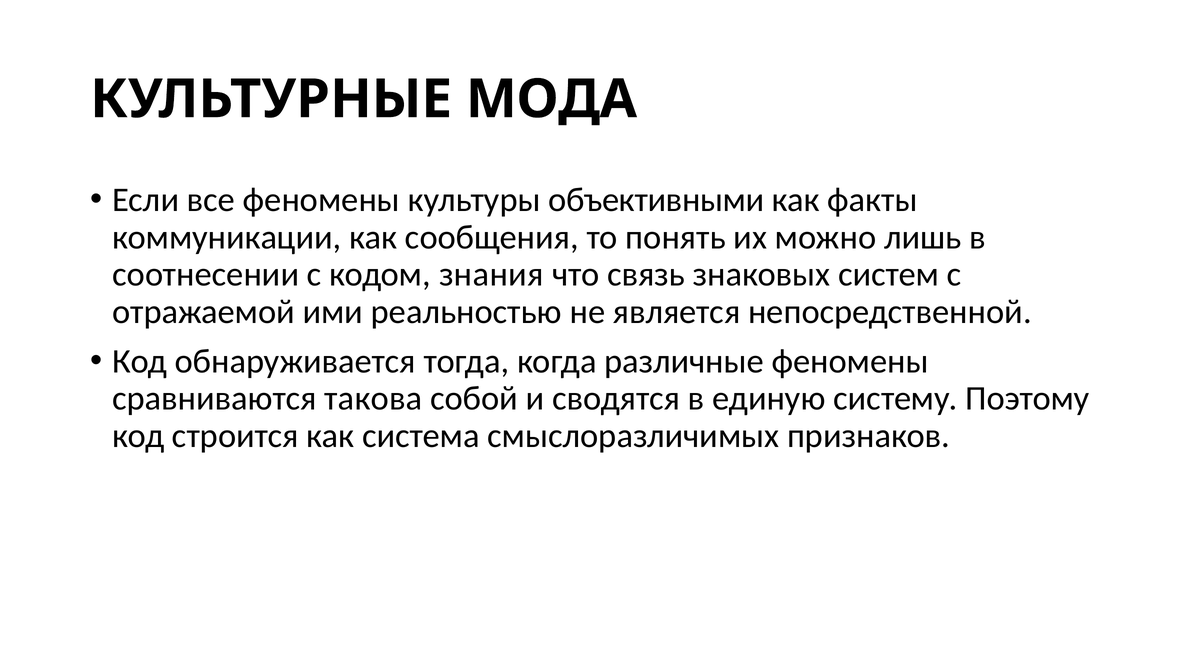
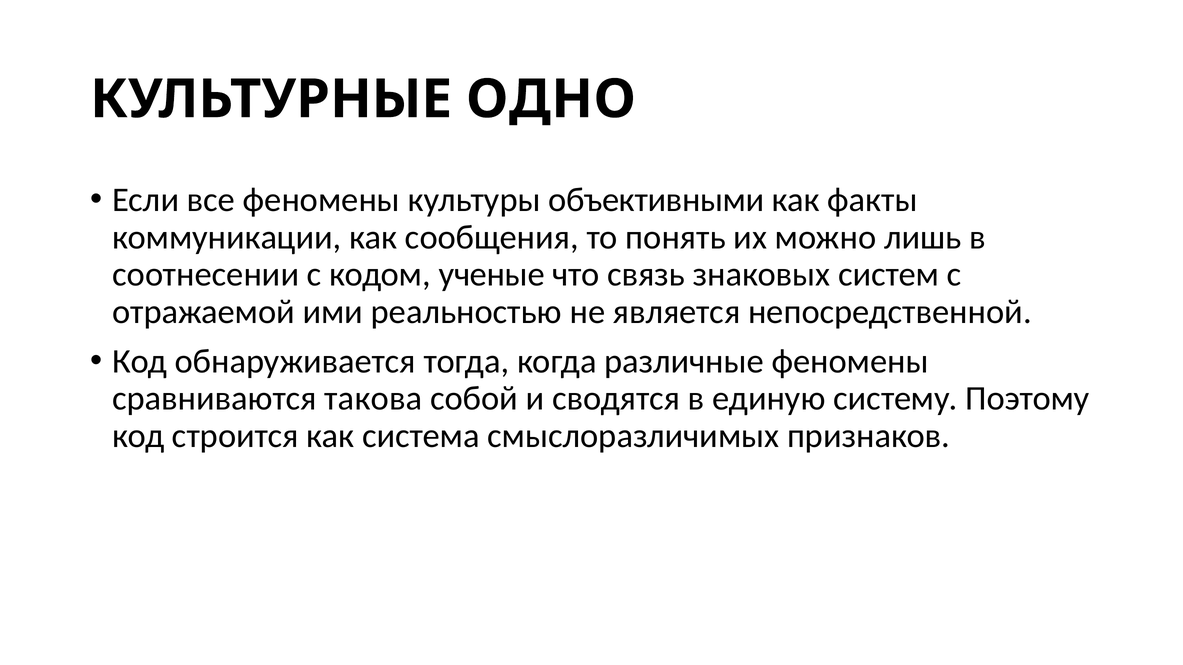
МОДА: МОДА -> ОДНО
знания: знания -> ученые
